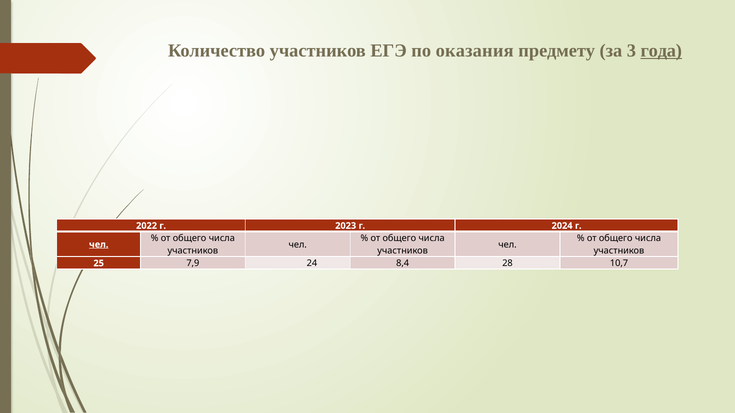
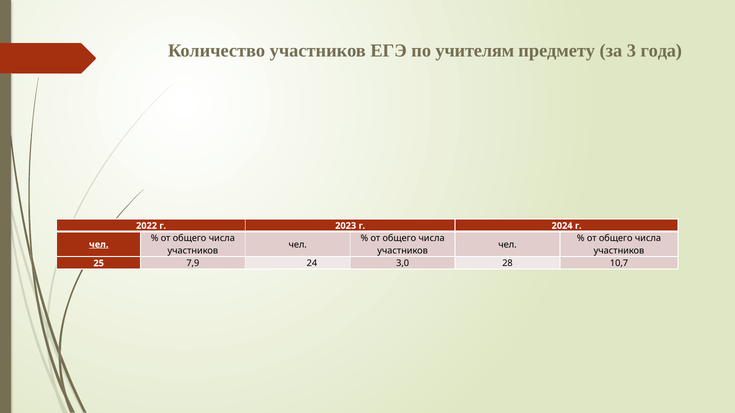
оказания: оказания -> учителям
года underline: present -> none
8,4: 8,4 -> 3,0
